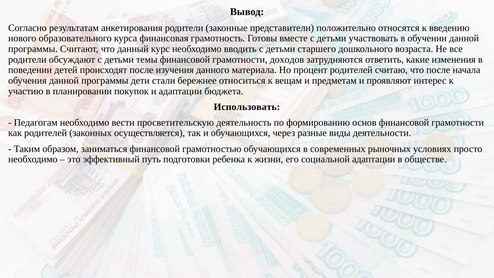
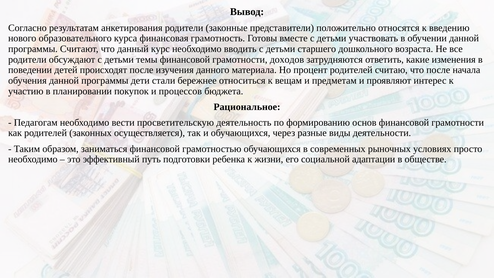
и адаптации: адаптации -> процессов
Использовать: Использовать -> Рациональное
